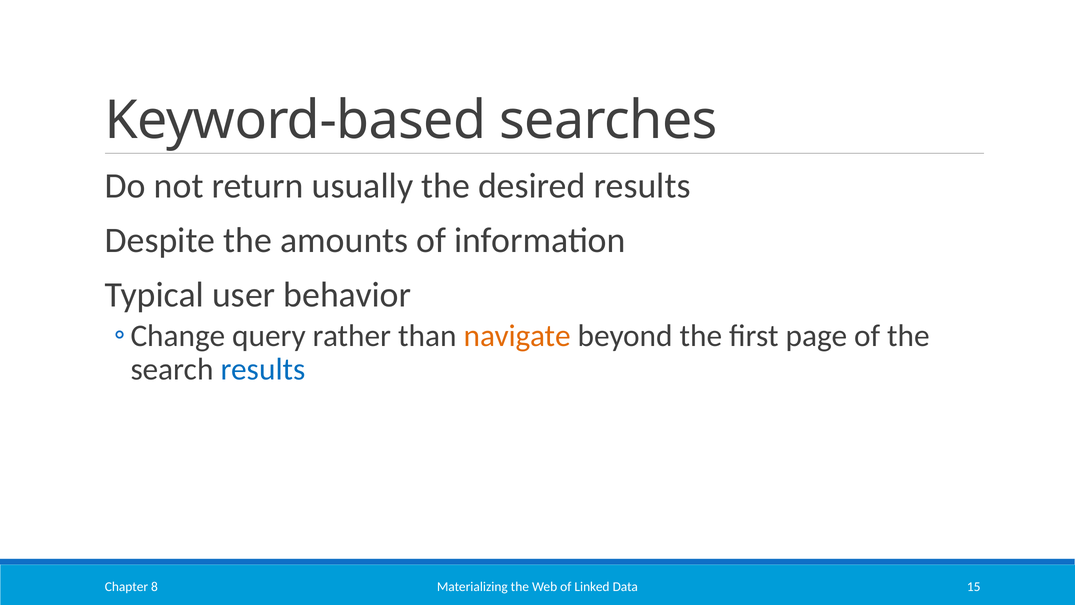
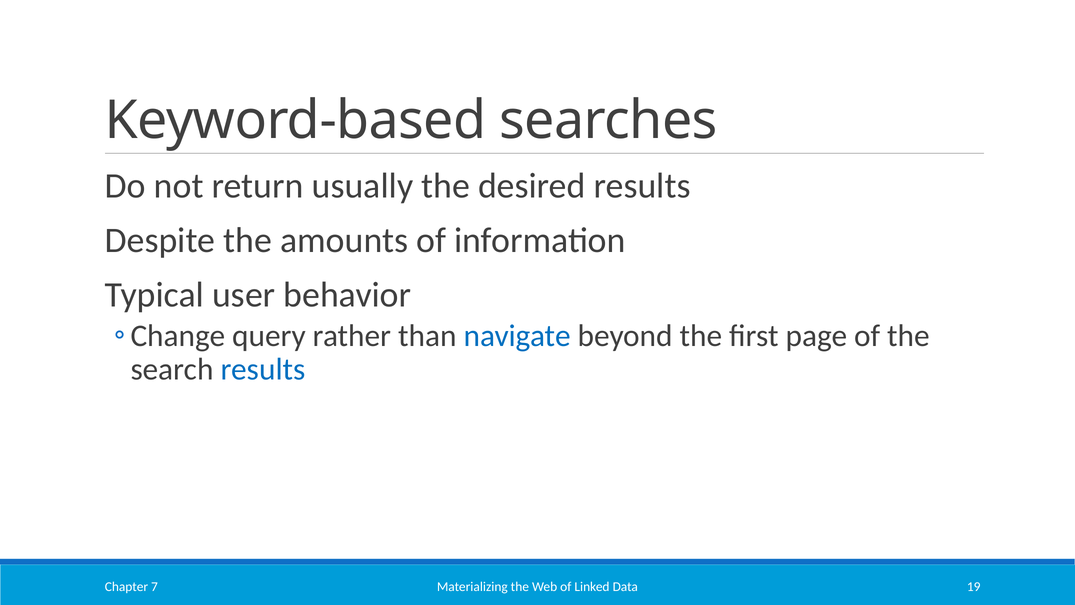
navigate colour: orange -> blue
15: 15 -> 19
8: 8 -> 7
